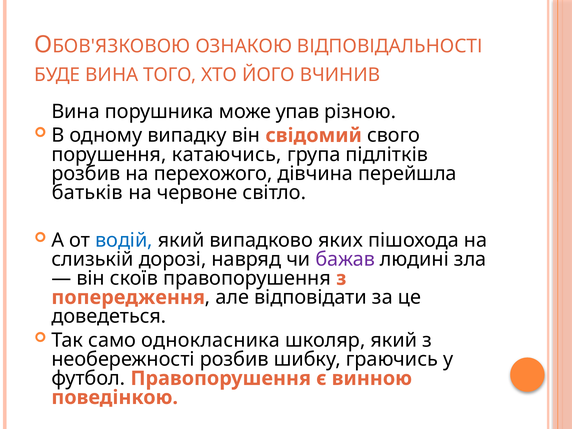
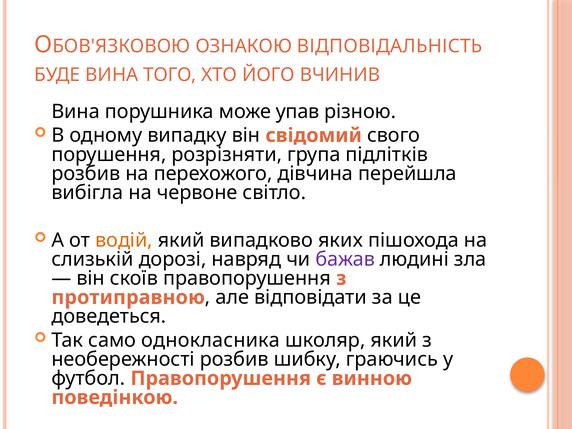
ВІДПОВІДАЛЬНОСТІ: ВІДПОВІДАЛЬНОСТІ -> ВІДПОВІДАЛЬНІСТЬ
катаючись: катаючись -> розрізняти
батьків: батьків -> вибігла
водій colour: blue -> orange
попередження: попередження -> протиправною
